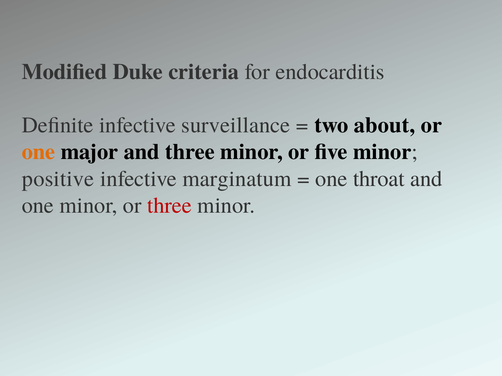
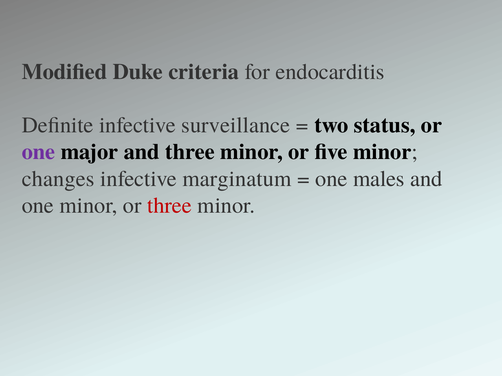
about: about -> status
one at (38, 152) colour: orange -> purple
positive: positive -> changes
throat: throat -> males
